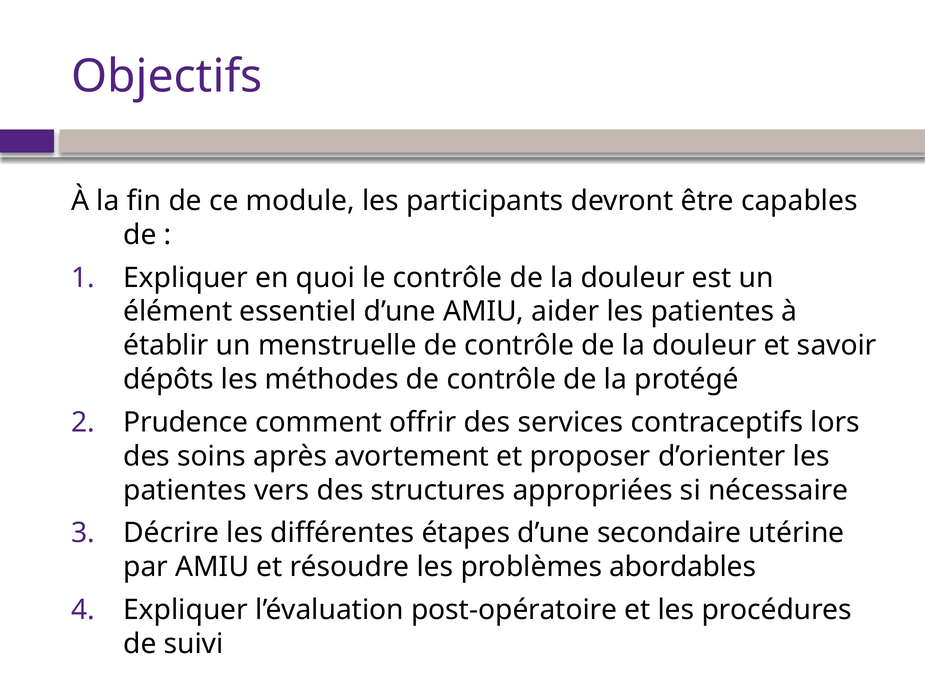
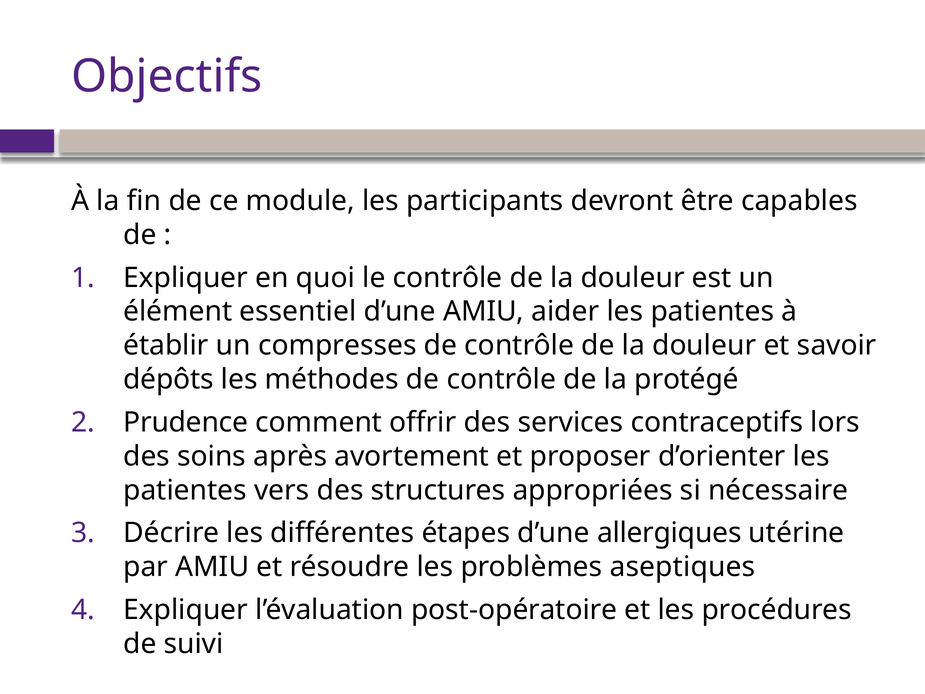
menstruelle: menstruelle -> compresses
secondaire: secondaire -> allergiques
abordables: abordables -> aseptiques
